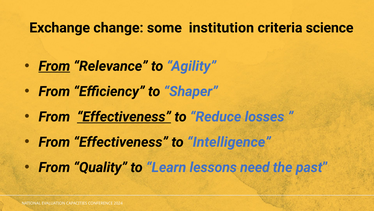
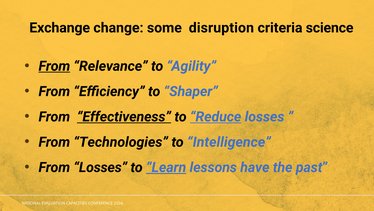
institution: institution -> disruption
Reduce underline: none -> present
Effectiveness at (121, 142): Effectiveness -> Technologies
From Quality: Quality -> Losses
Learn underline: none -> present
need: need -> have
